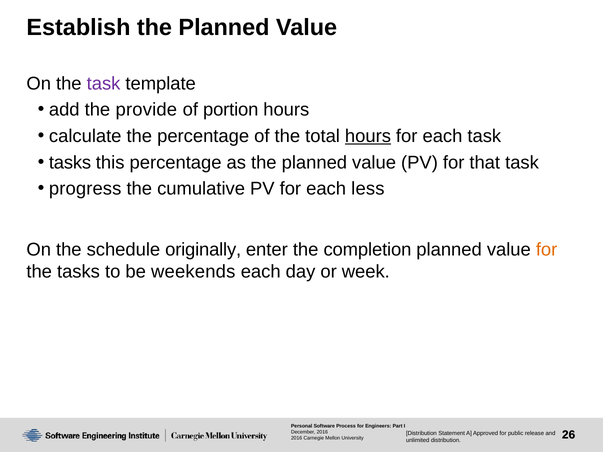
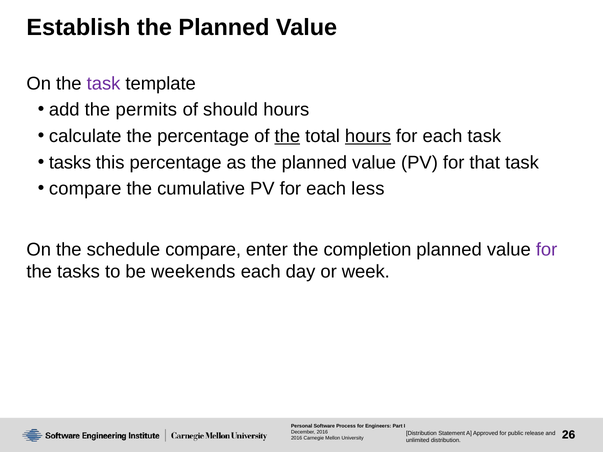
provide: provide -> permits
portion: portion -> should
the at (287, 136) underline: none -> present
progress at (85, 189): progress -> compare
schedule originally: originally -> compare
for at (547, 250) colour: orange -> purple
